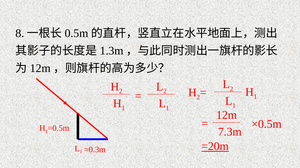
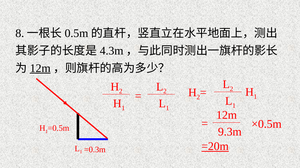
1.3m: 1.3m -> 4.3m
12m at (40, 68) underline: none -> present
7.3m: 7.3m -> 9.3m
